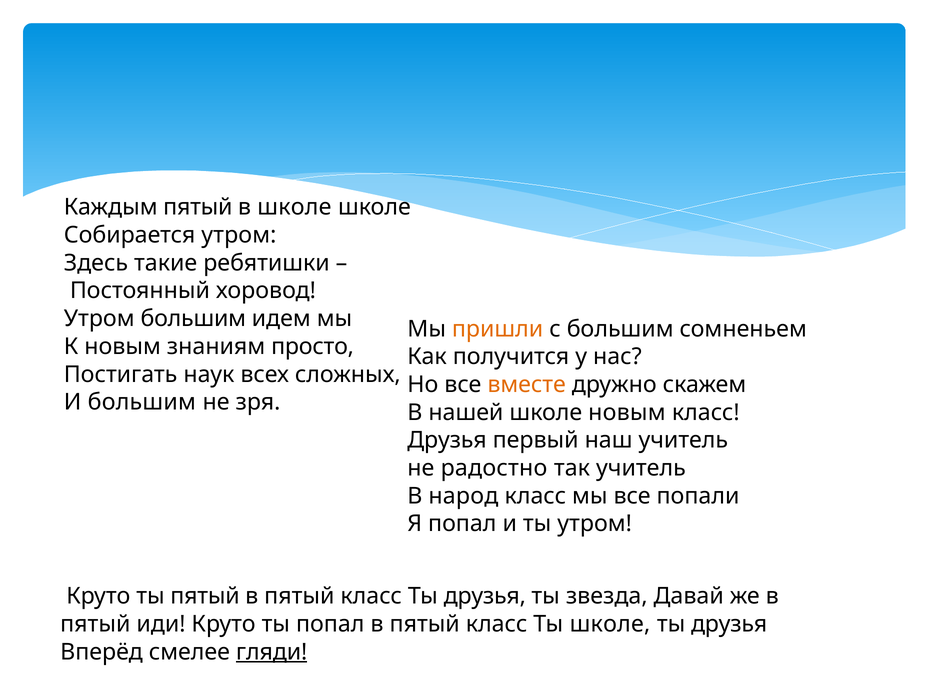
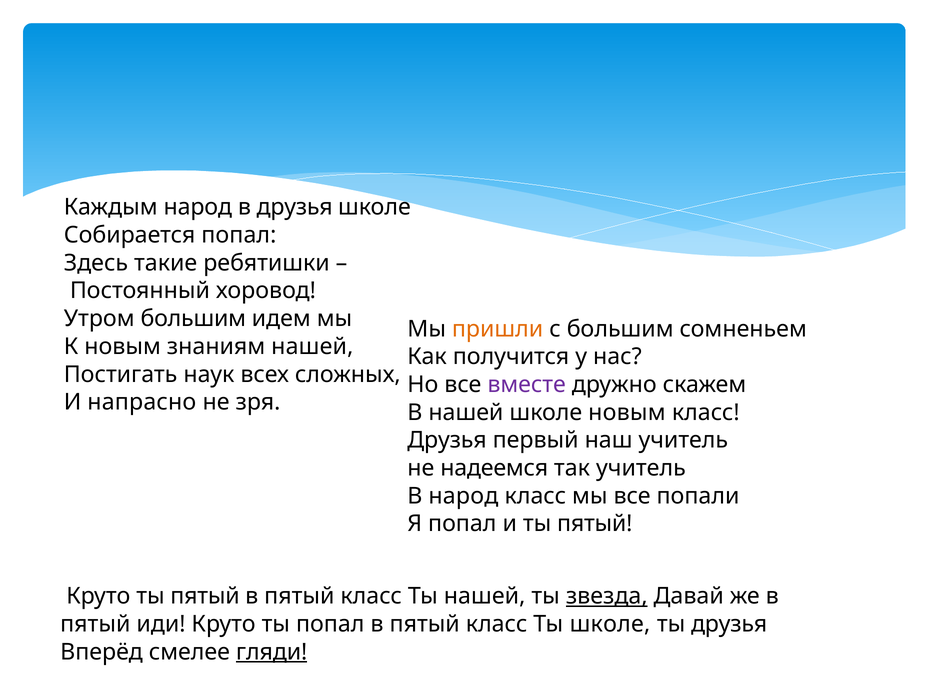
Каждым пятый: пятый -> народ
в школе: школе -> друзья
Собирается утром: утром -> попал
знаниям просто: просто -> нашей
вместе colour: orange -> purple
И большим: большим -> напрасно
радостно: радостно -> надеемся
и ты утром: утром -> пятый
класс Ты друзья: друзья -> нашей
звезда underline: none -> present
